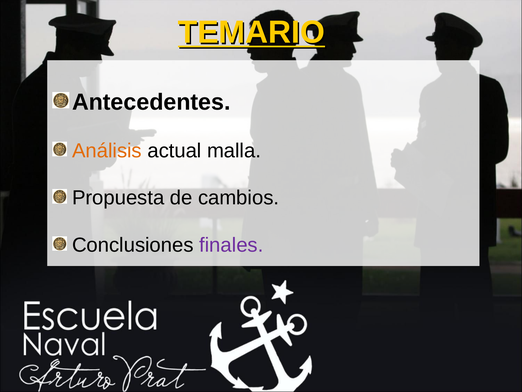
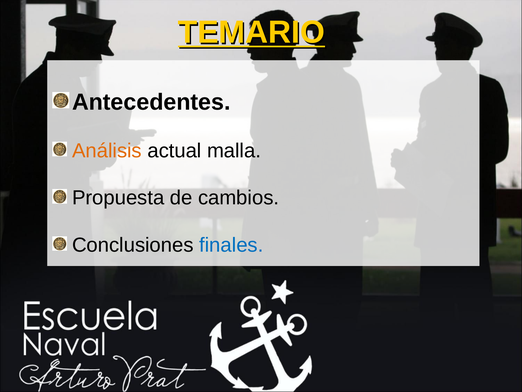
finales colour: purple -> blue
